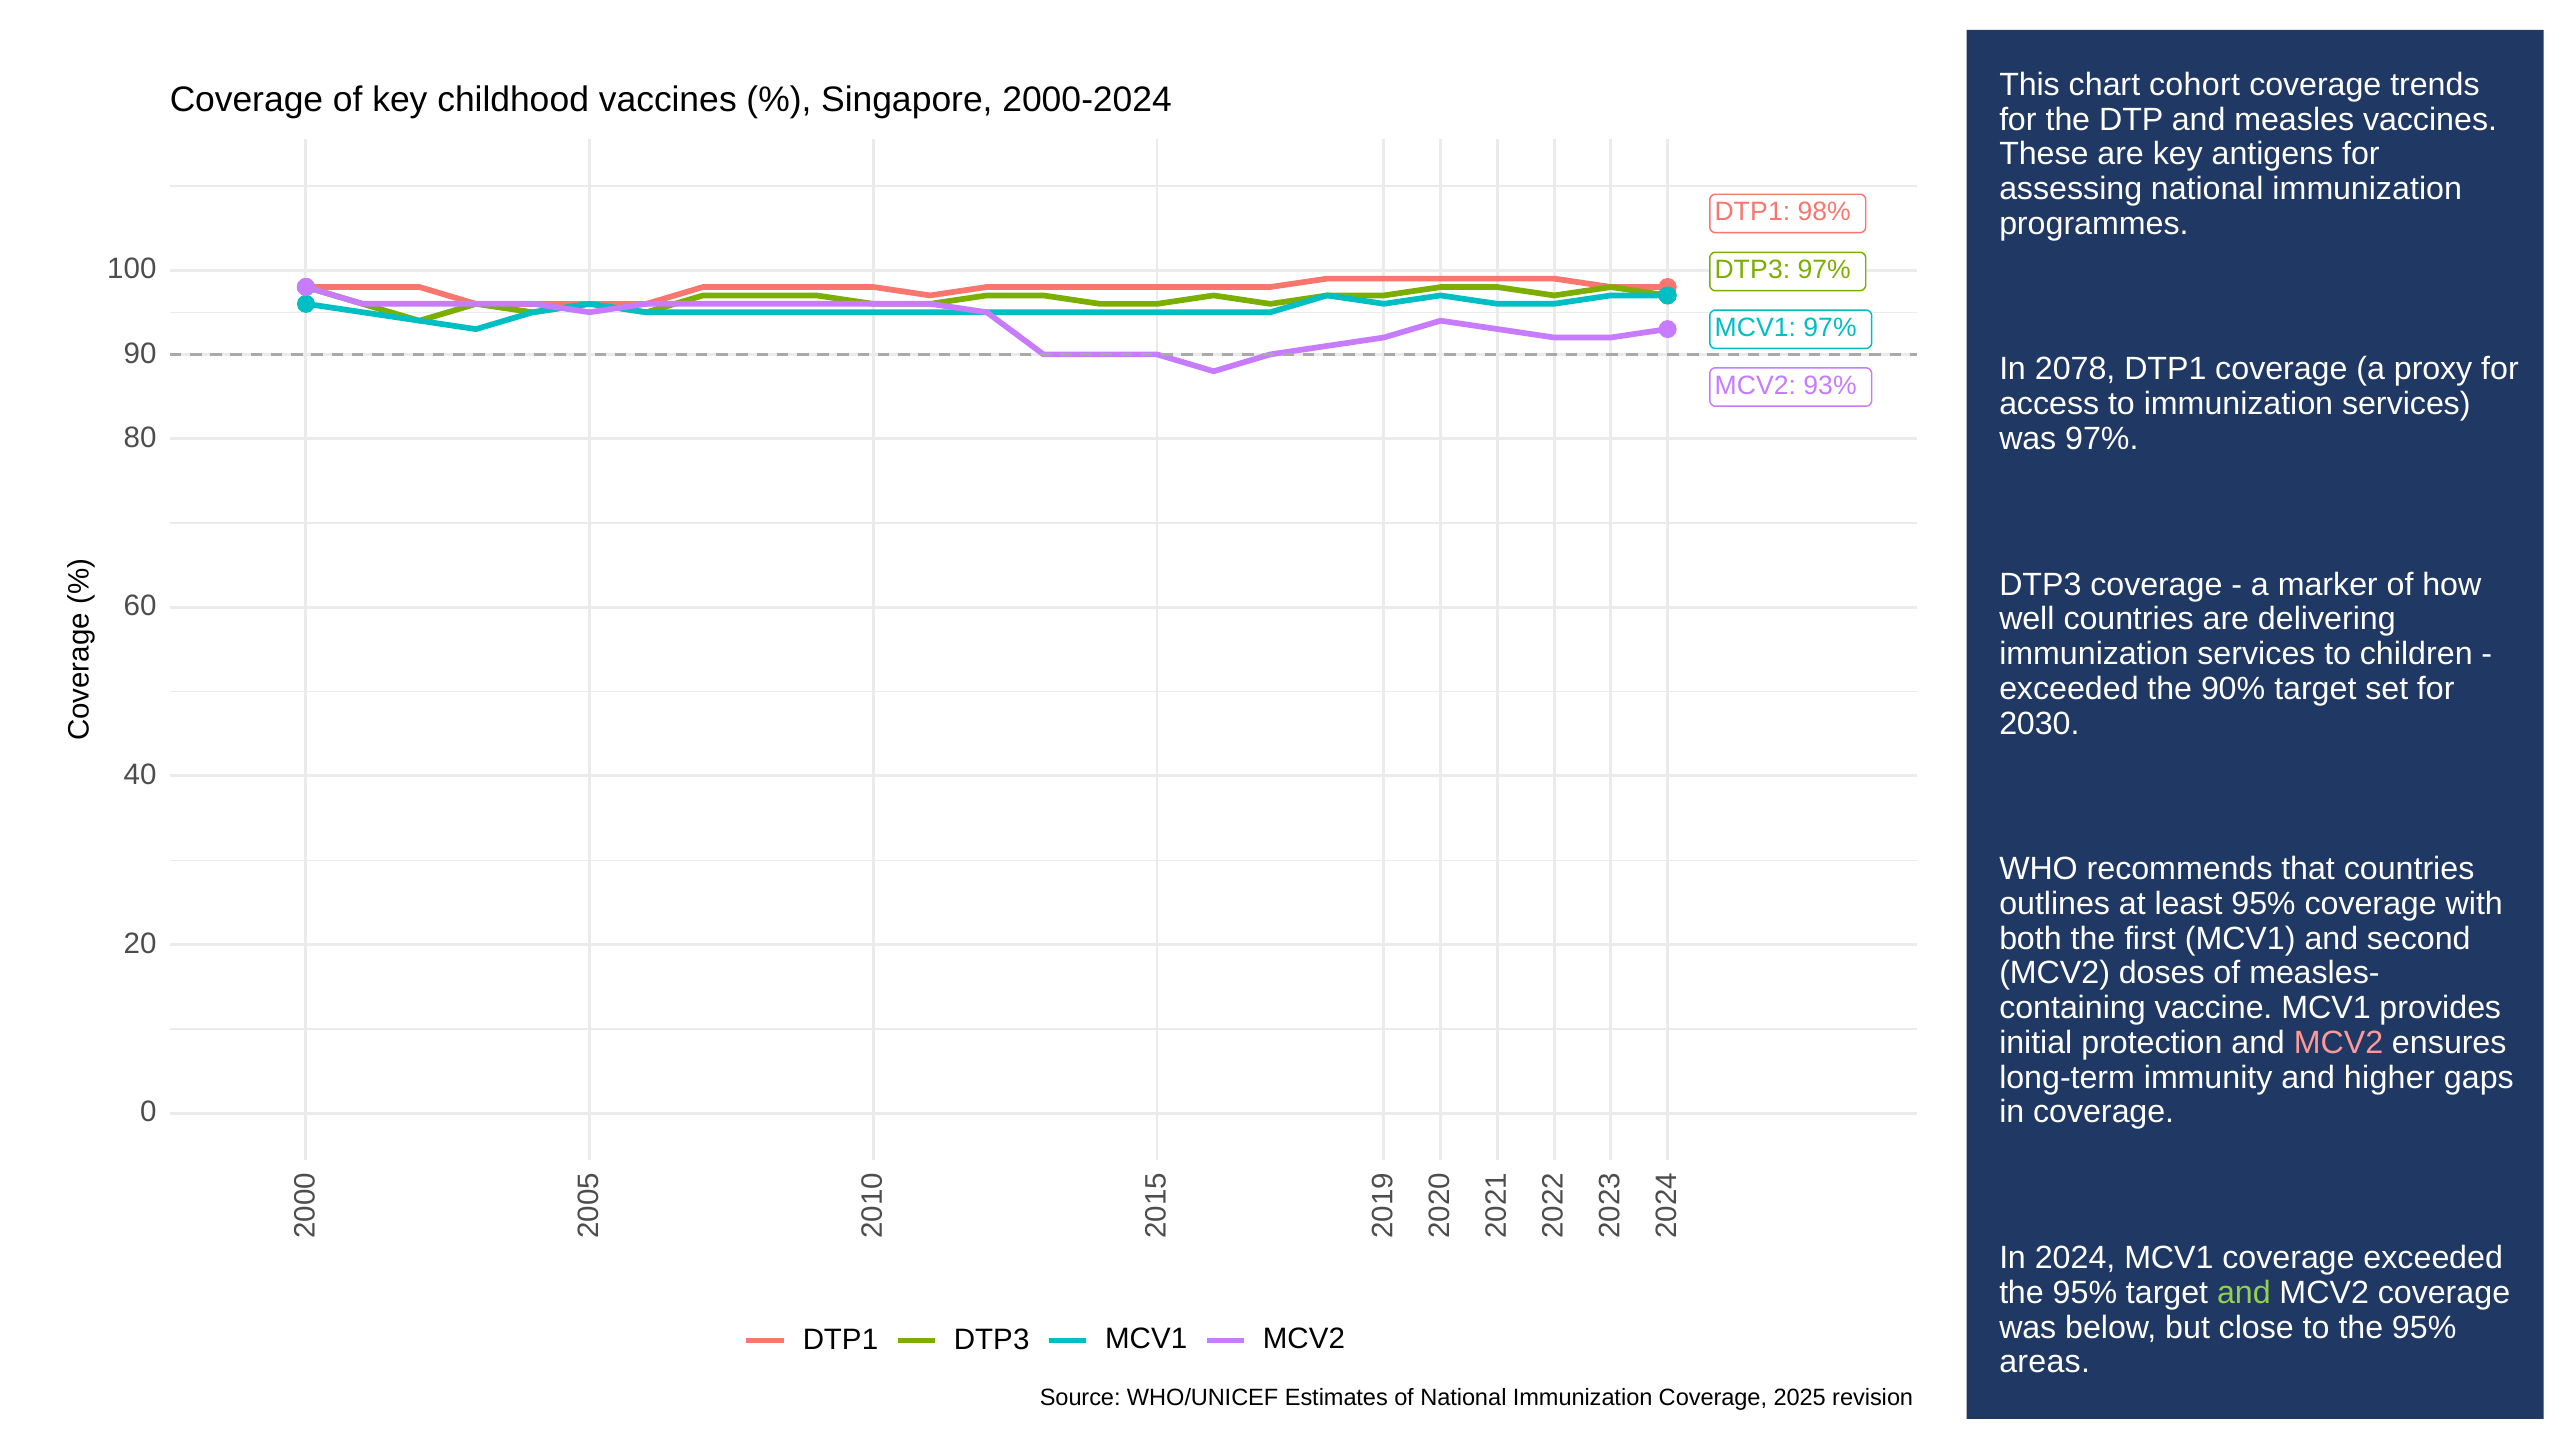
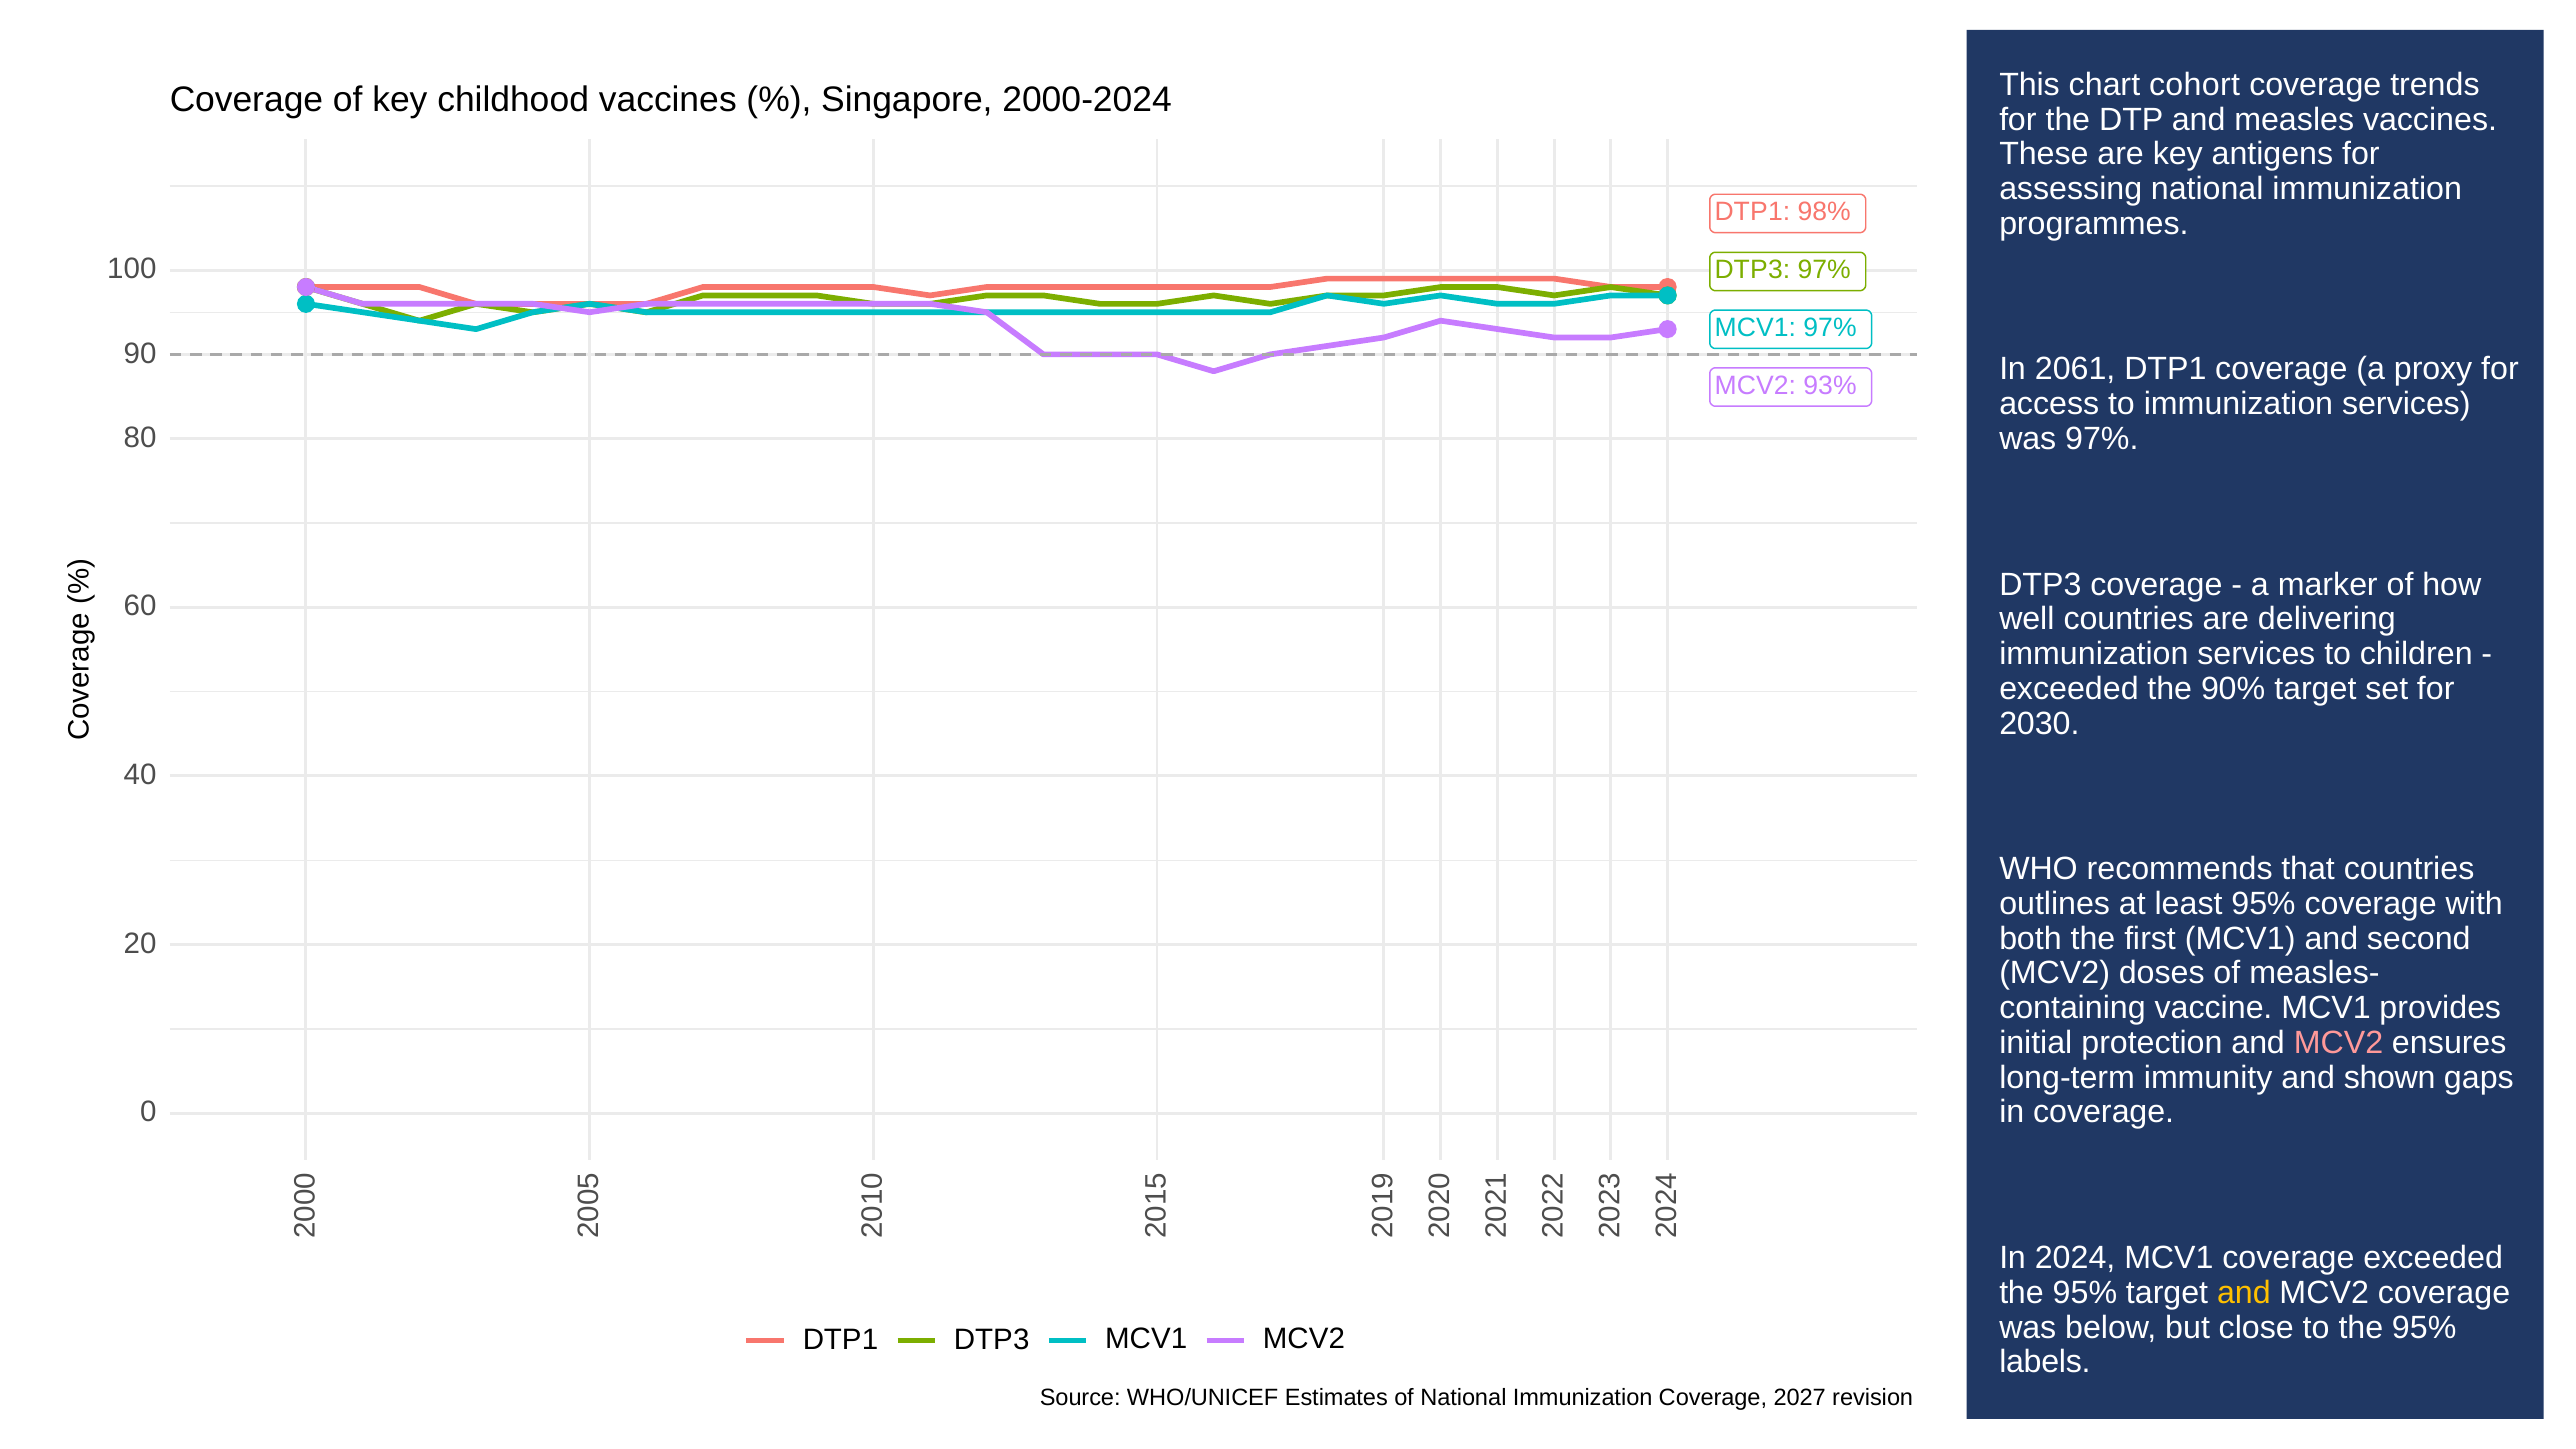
2078: 2078 -> 2061
higher: higher -> shown
and at (2244, 1293) colour: light green -> yellow
areas: areas -> labels
2025: 2025 -> 2027
